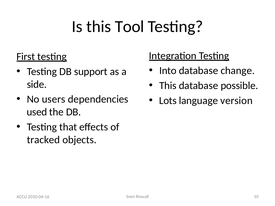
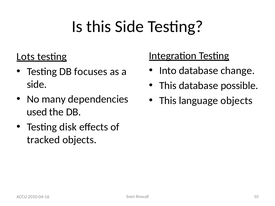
this Tool: Tool -> Side
First: First -> Lots
support: support -> focuses
users: users -> many
Lots at (168, 101): Lots -> This
language version: version -> objects
that: that -> disk
